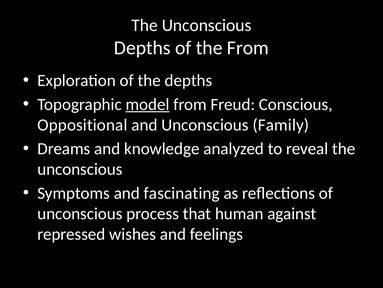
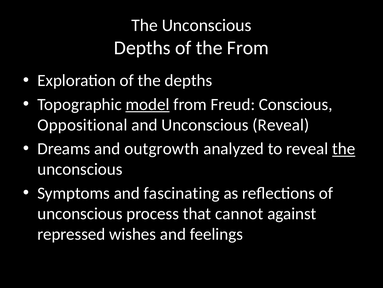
Unconscious Family: Family -> Reveal
knowledge: knowledge -> outgrowth
the at (344, 148) underline: none -> present
human: human -> cannot
